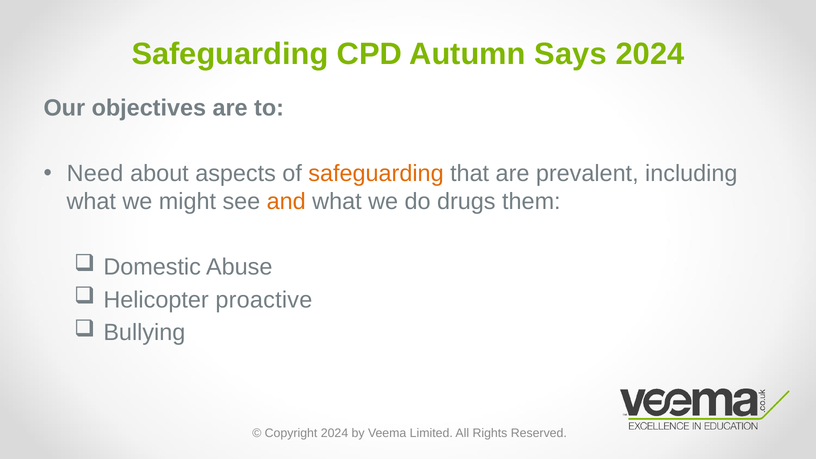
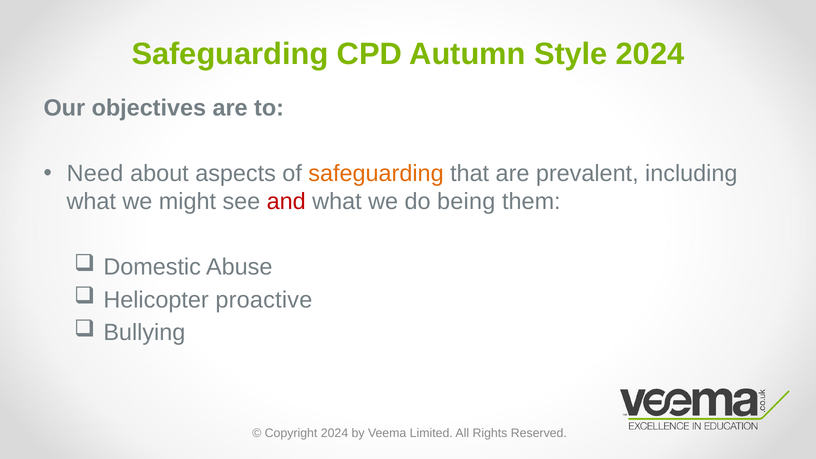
Says: Says -> Style
and colour: orange -> red
drugs: drugs -> being
